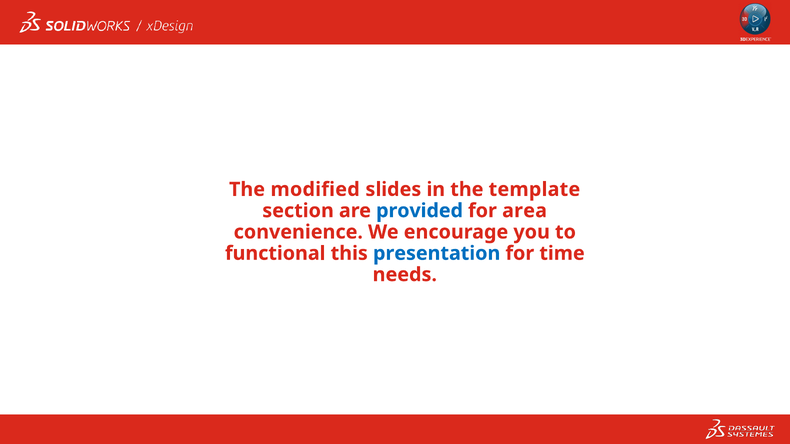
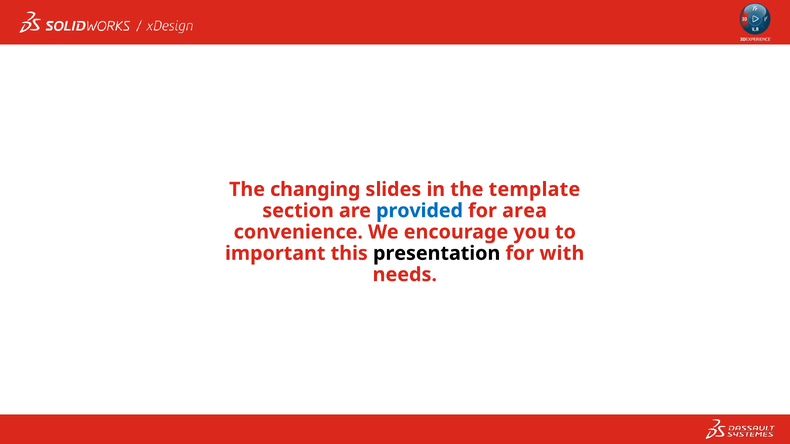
modified: modified -> changing
functional: functional -> important
presentation colour: blue -> black
time: time -> with
